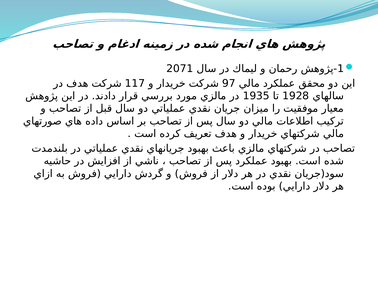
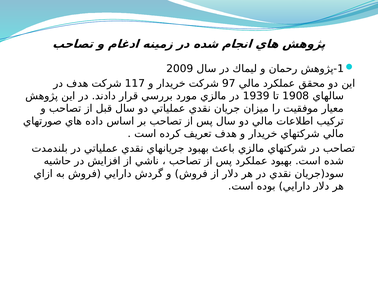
2071: 2071 -> 2009
1935: 1935 -> 1939
1928: 1928 -> 1908
